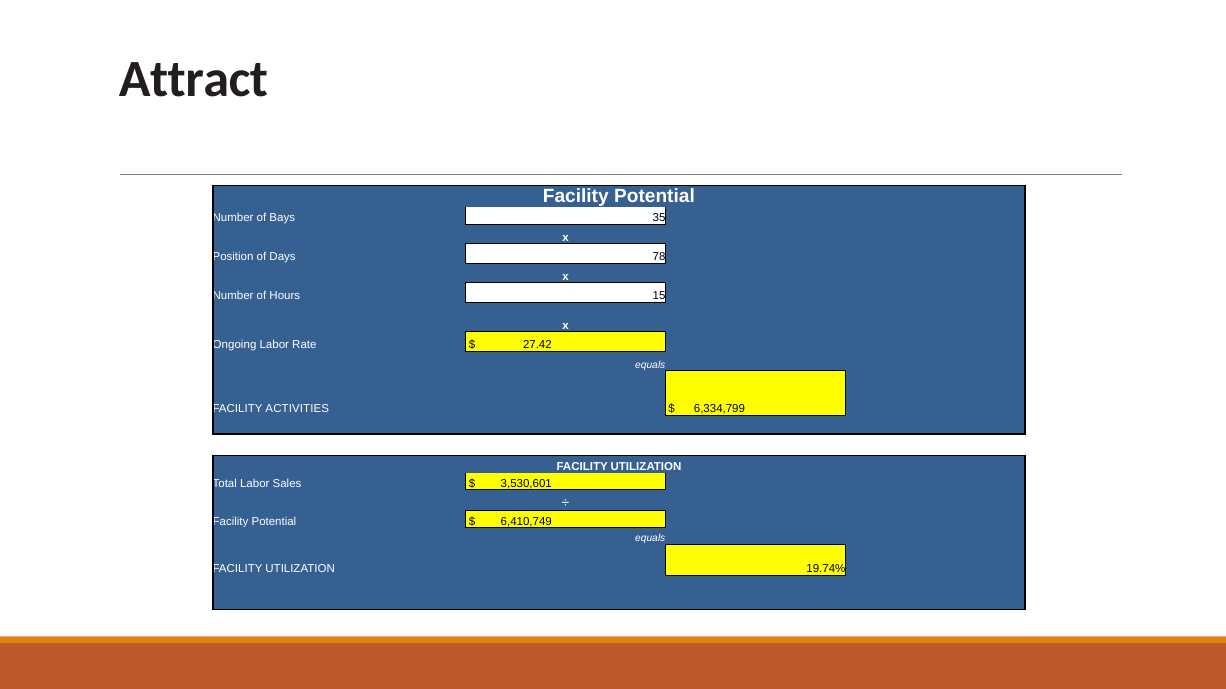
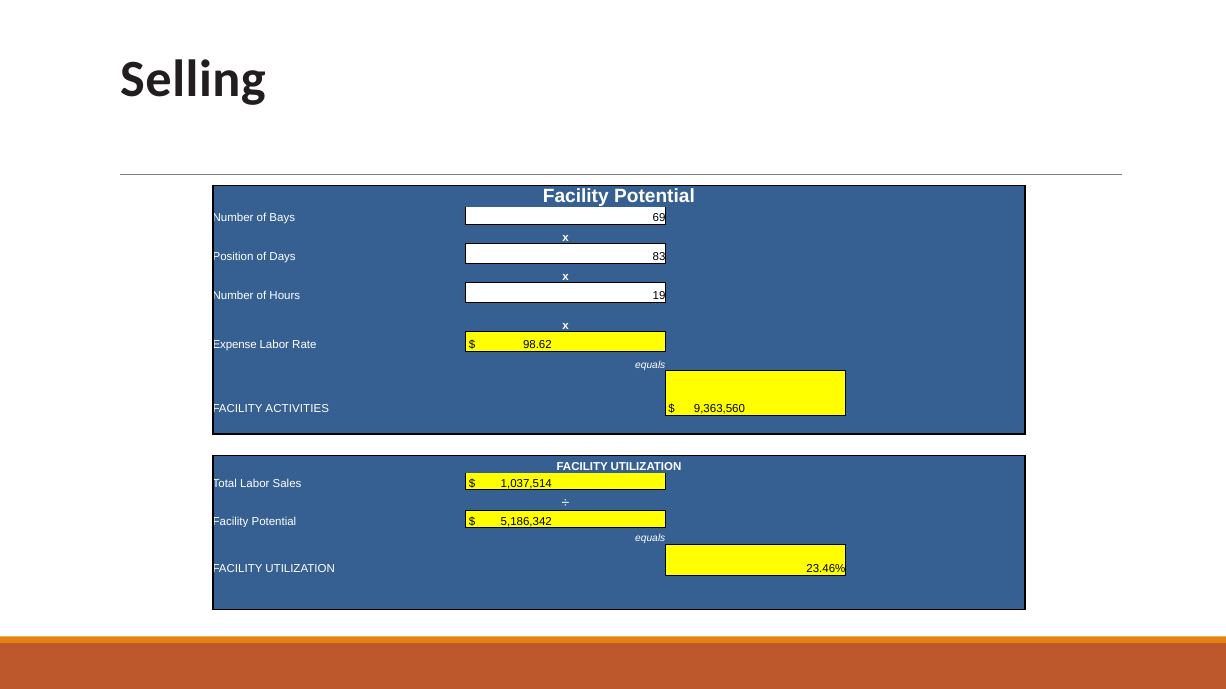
Attract: Attract -> Selling
35: 35 -> 69
78: 78 -> 83
15: 15 -> 19
Ongoing: Ongoing -> Expense
27.42: 27.42 -> 98.62
6,334,799: 6,334,799 -> 9,363,560
3,530,601: 3,530,601 -> 1,037,514
6,410,749: 6,410,749 -> 5,186,342
19.74%: 19.74% -> 23.46%
